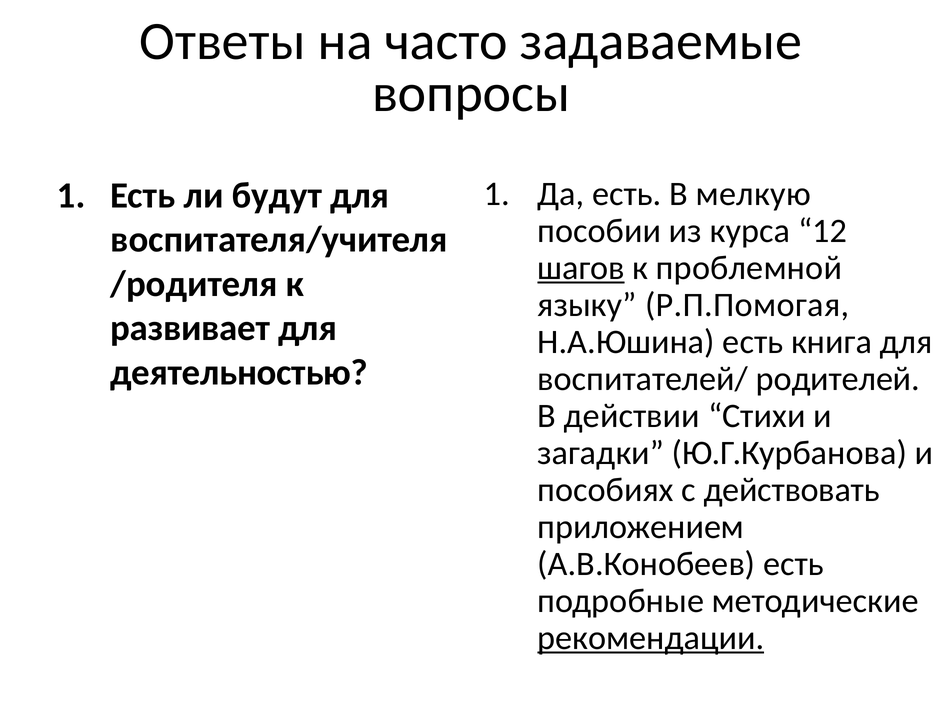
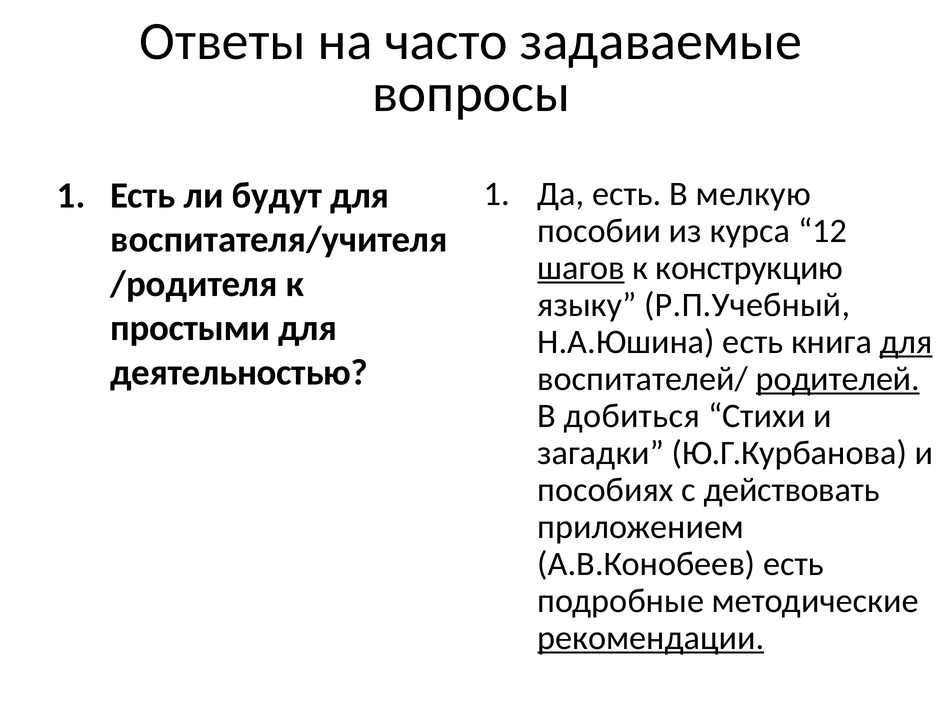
проблемной: проблемной -> конструкцию
Р.П.Помогая: Р.П.Помогая -> Р.П.Учебный
развивает: развивает -> простыми
для at (906, 342) underline: none -> present
родителей underline: none -> present
действии: действии -> добиться
